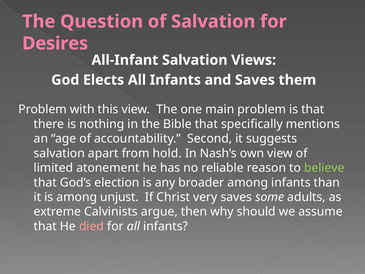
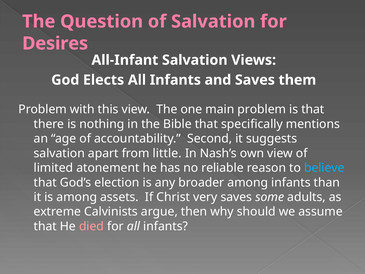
hold: hold -> little
believe colour: light green -> light blue
unjust: unjust -> assets
